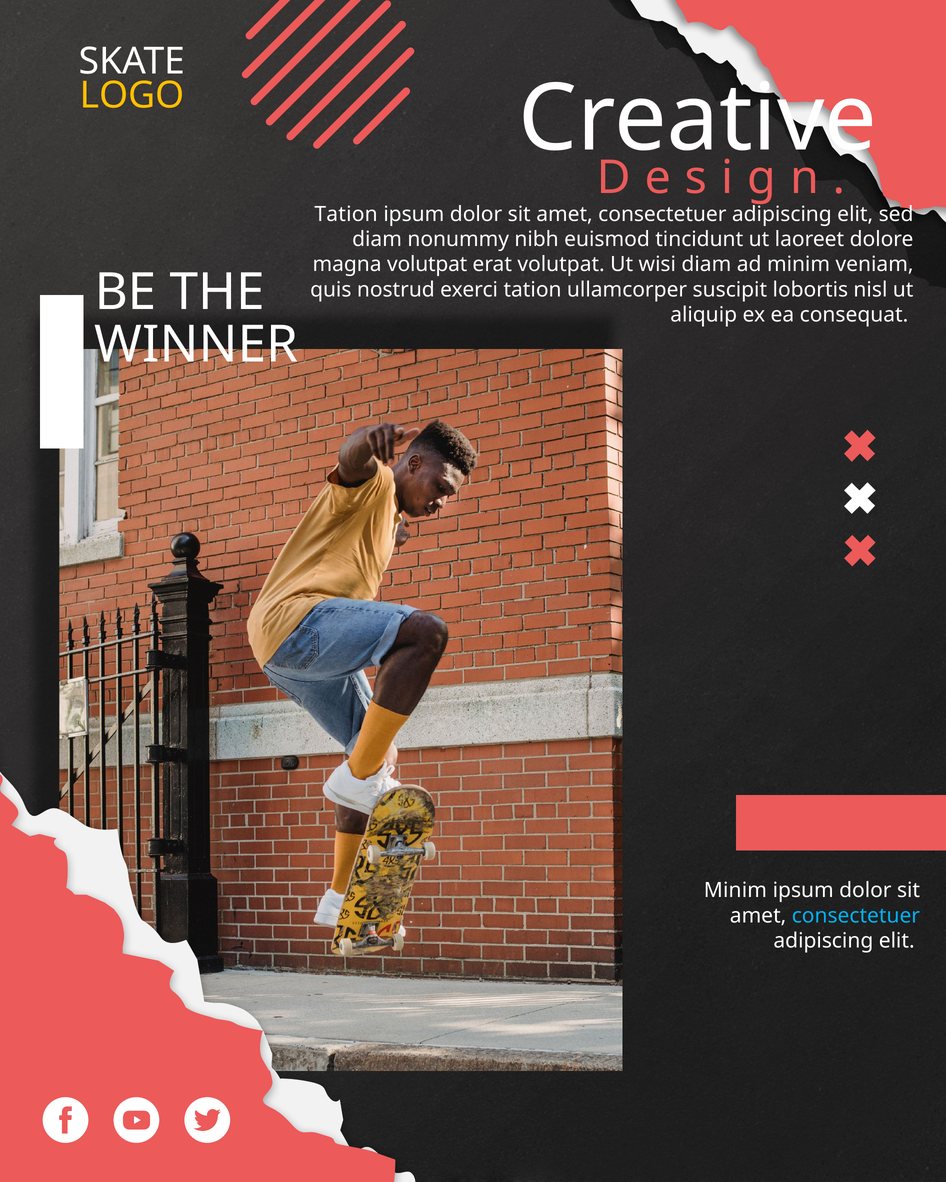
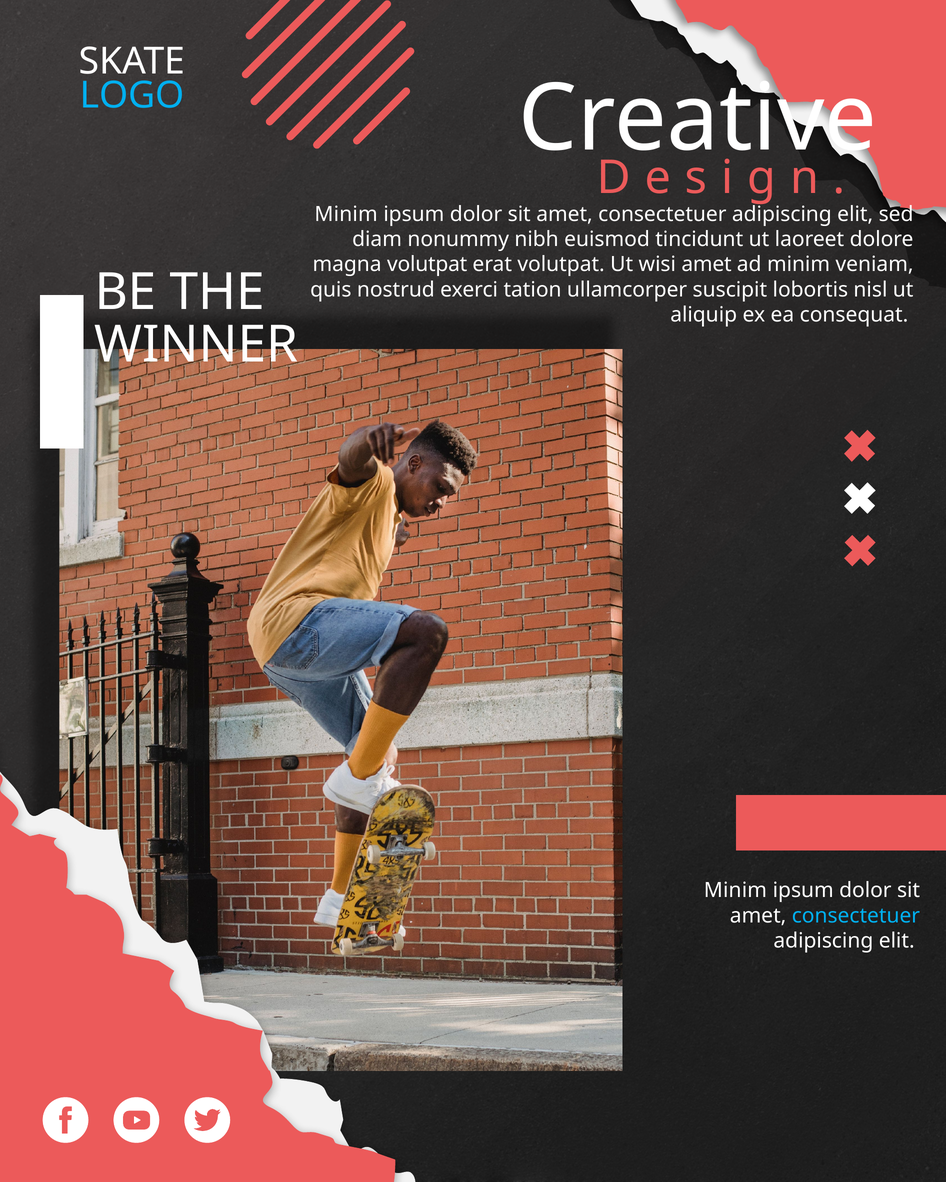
LOGO colour: yellow -> light blue
Tation at (346, 214): Tation -> Minim
wisi diam: diam -> amet
